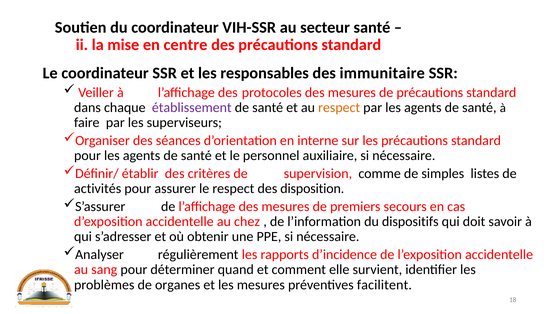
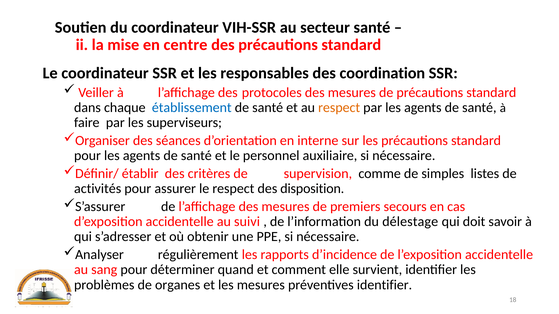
immunitaire: immunitaire -> coordination
établissement colour: purple -> blue
chez: chez -> suivi
dispositifs: dispositifs -> délestage
préventives facilitent: facilitent -> identifier
